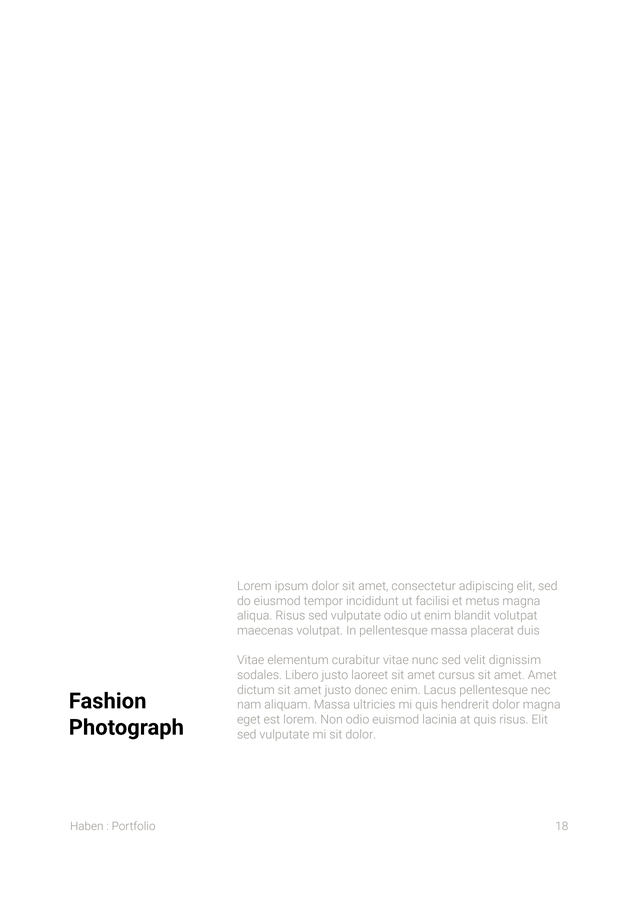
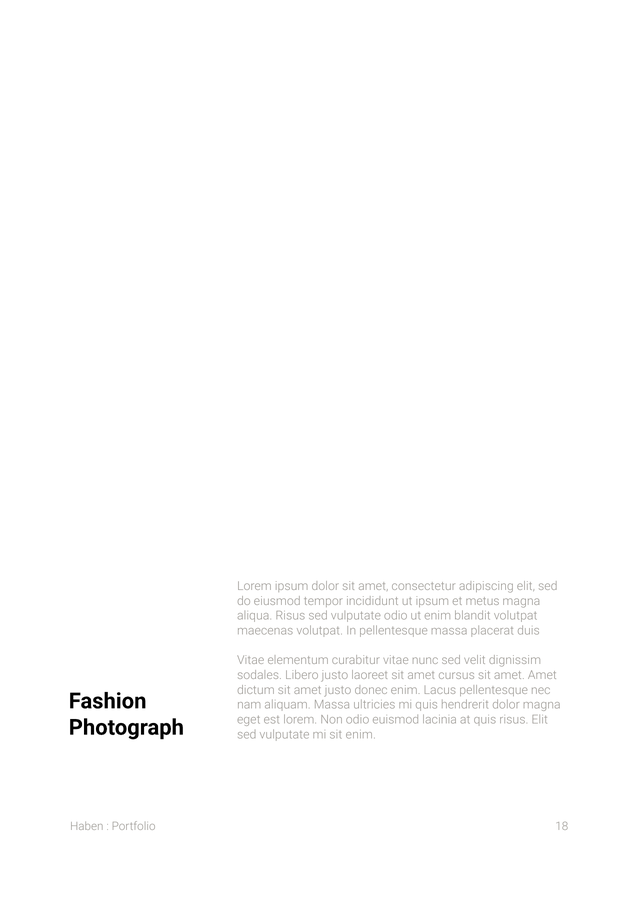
ut facilisi: facilisi -> ipsum
sit dolor: dolor -> enim
